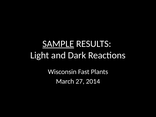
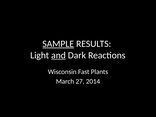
and underline: none -> present
